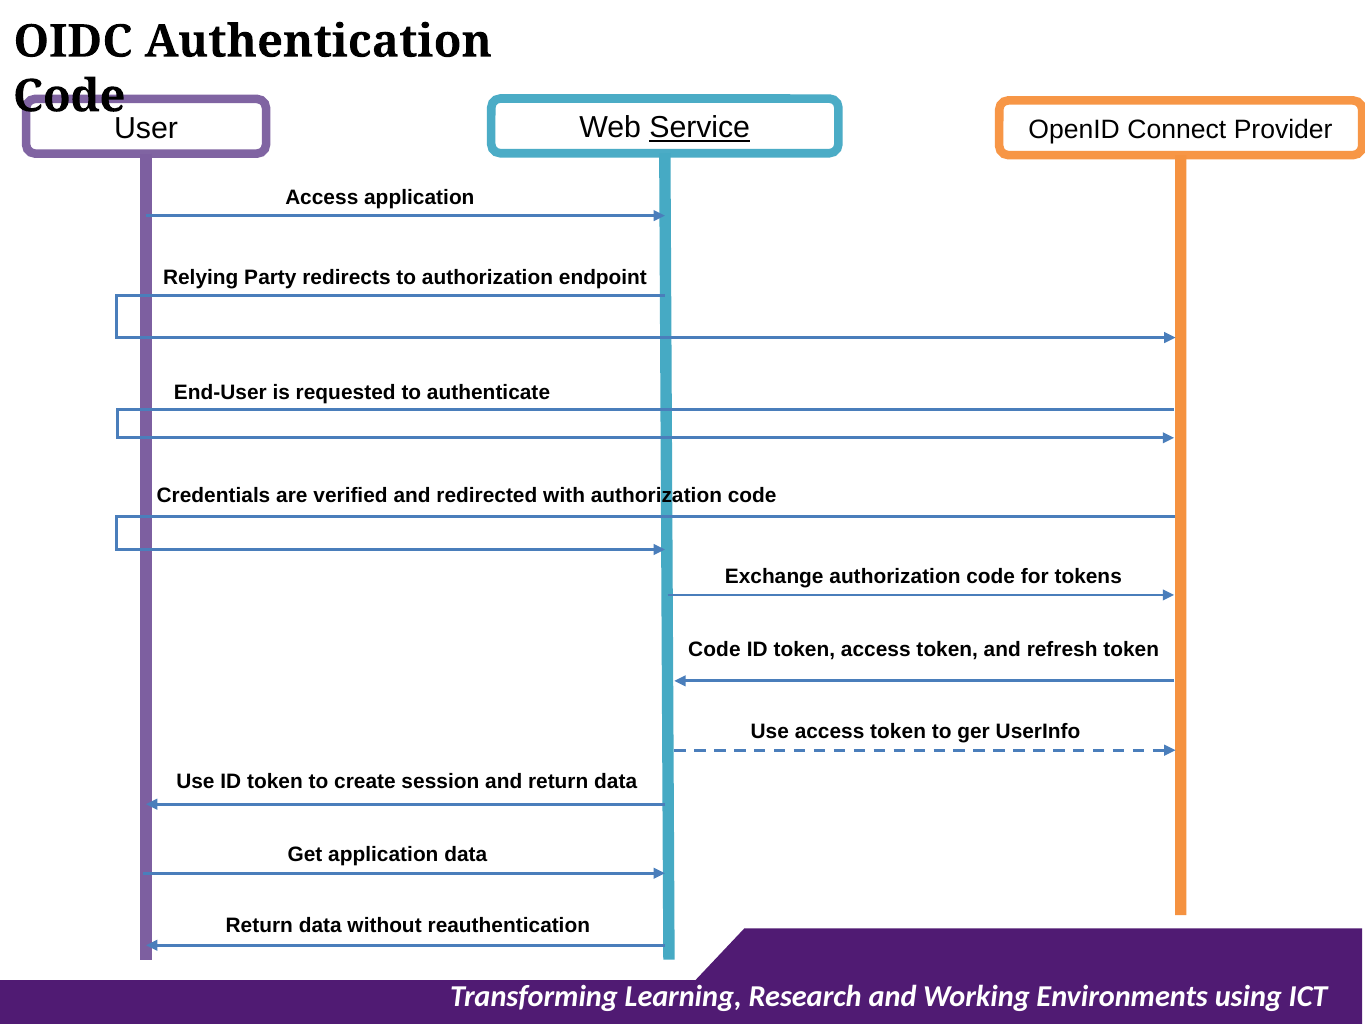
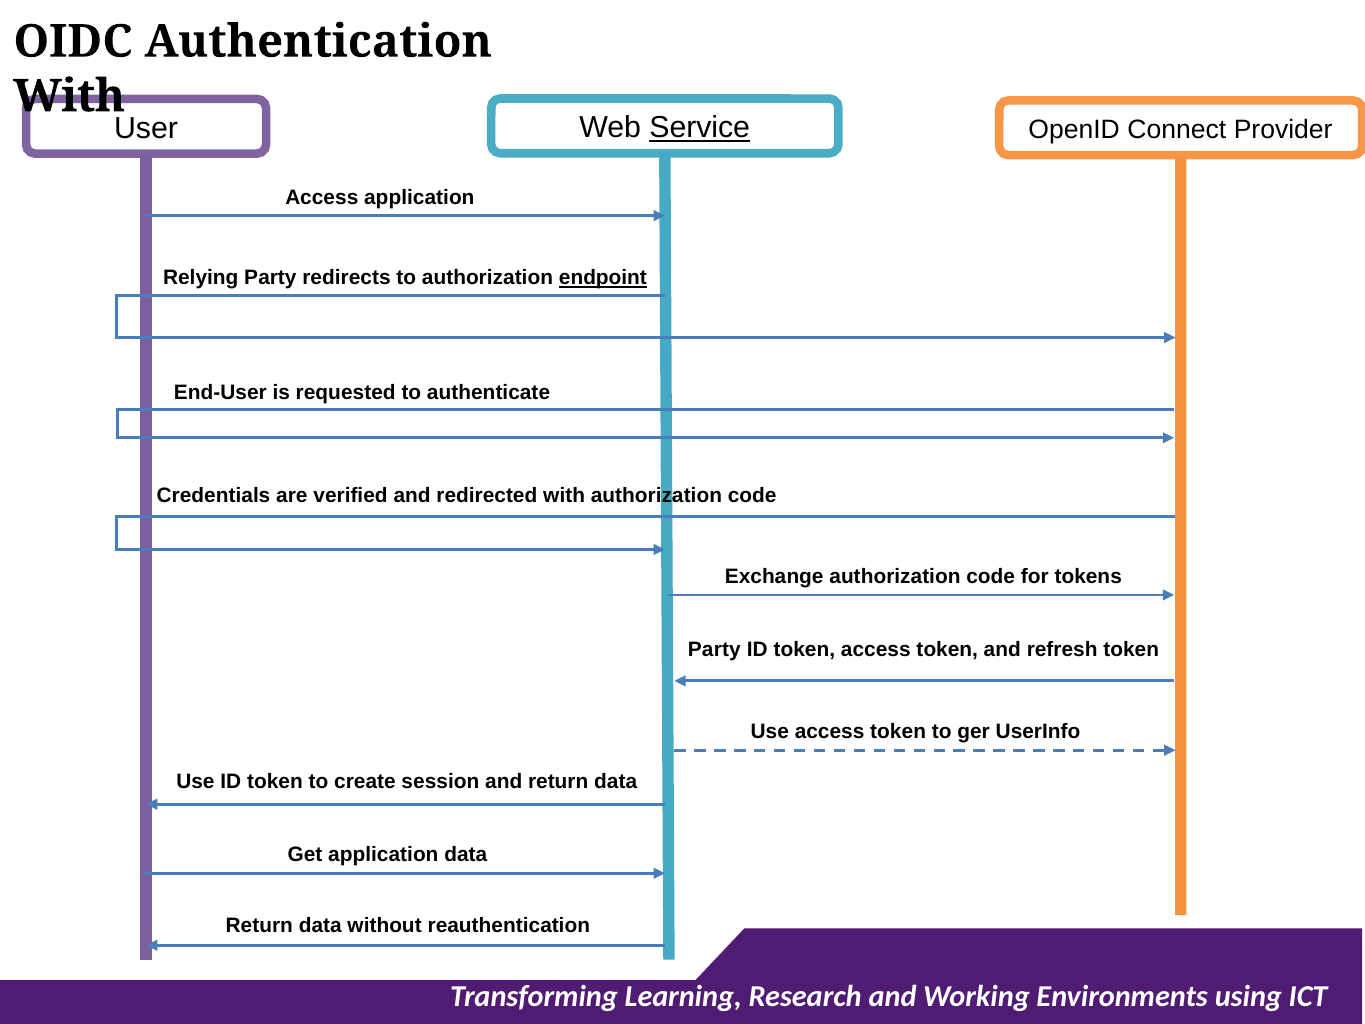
Code at (69, 96): Code -> With
endpoint underline: none -> present
Code at (714, 650): Code -> Party
